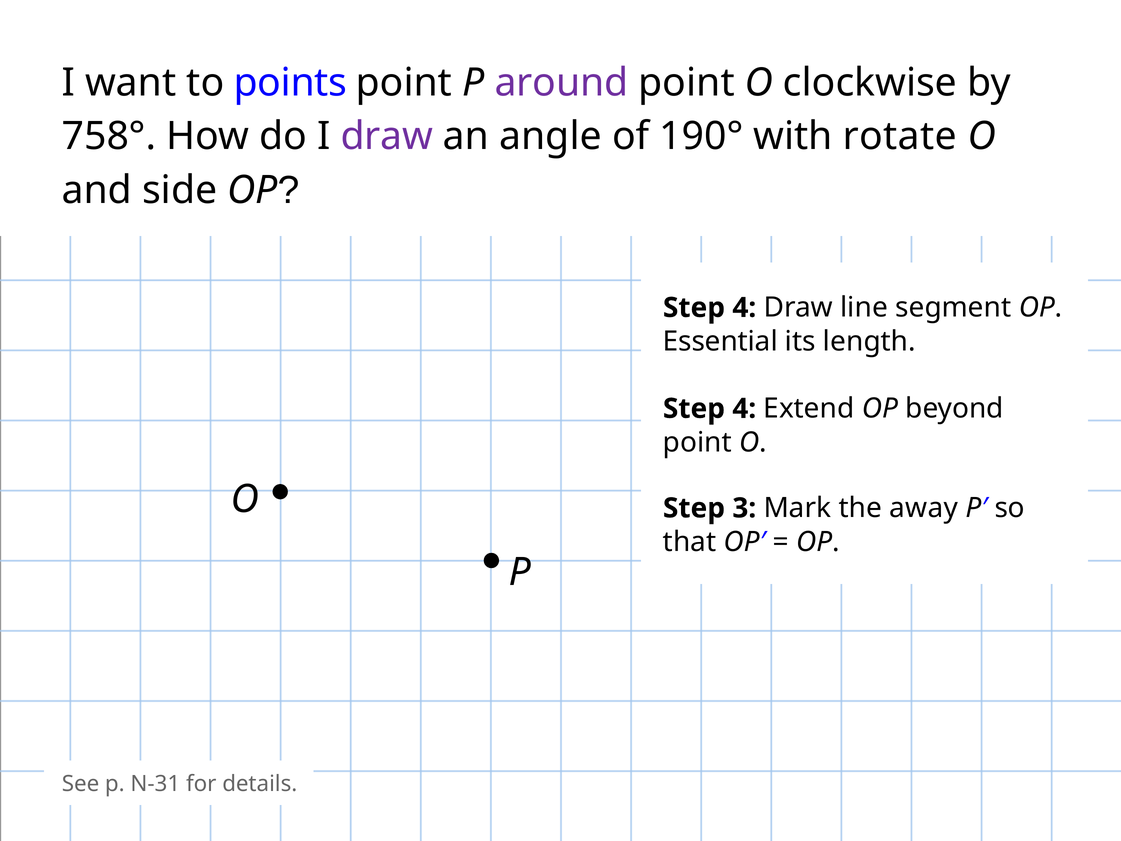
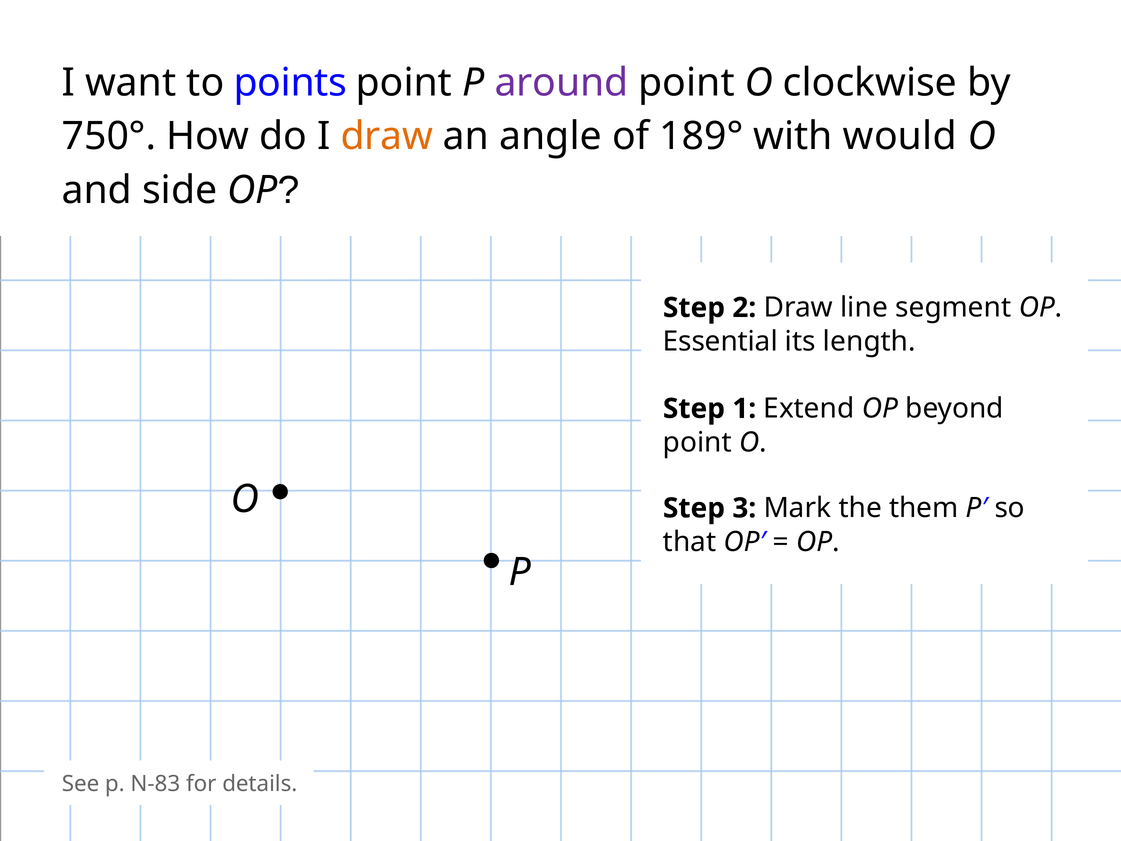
758°: 758° -> 750°
draw at (387, 136) colour: purple -> orange
190°: 190° -> 189°
rotate: rotate -> would
4 at (744, 308): 4 -> 2
4 at (744, 409): 4 -> 1
away: away -> them
N-31: N-31 -> N-83
